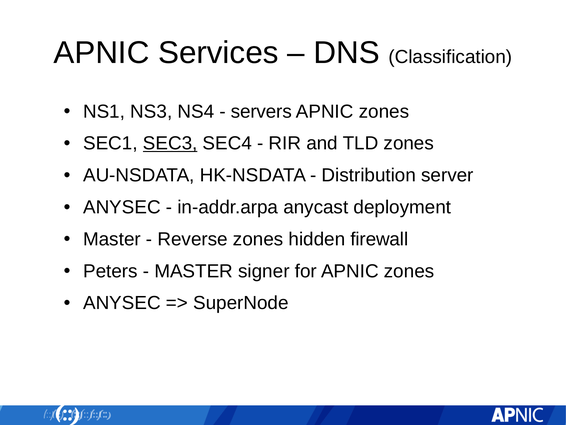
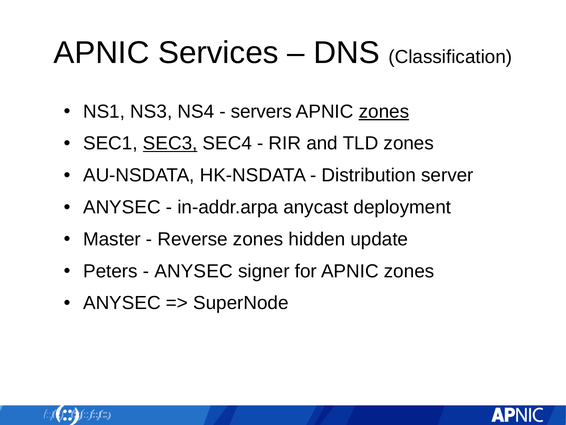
zones at (384, 111) underline: none -> present
firewall: firewall -> update
MASTER at (194, 271): MASTER -> ANYSEC
